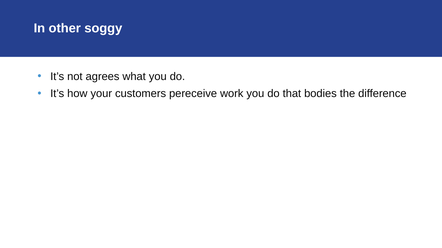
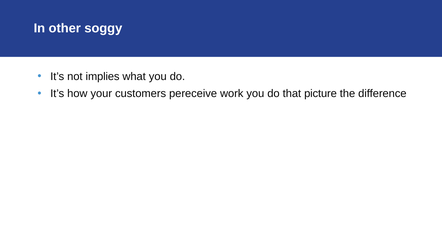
agrees: agrees -> implies
bodies: bodies -> picture
